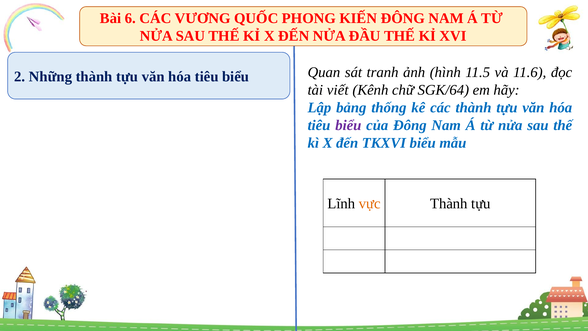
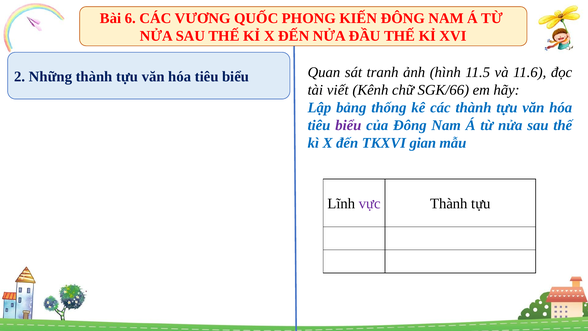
SGK/64: SGK/64 -> SGK/66
TKXVI biểu: biểu -> gian
vực colour: orange -> purple
